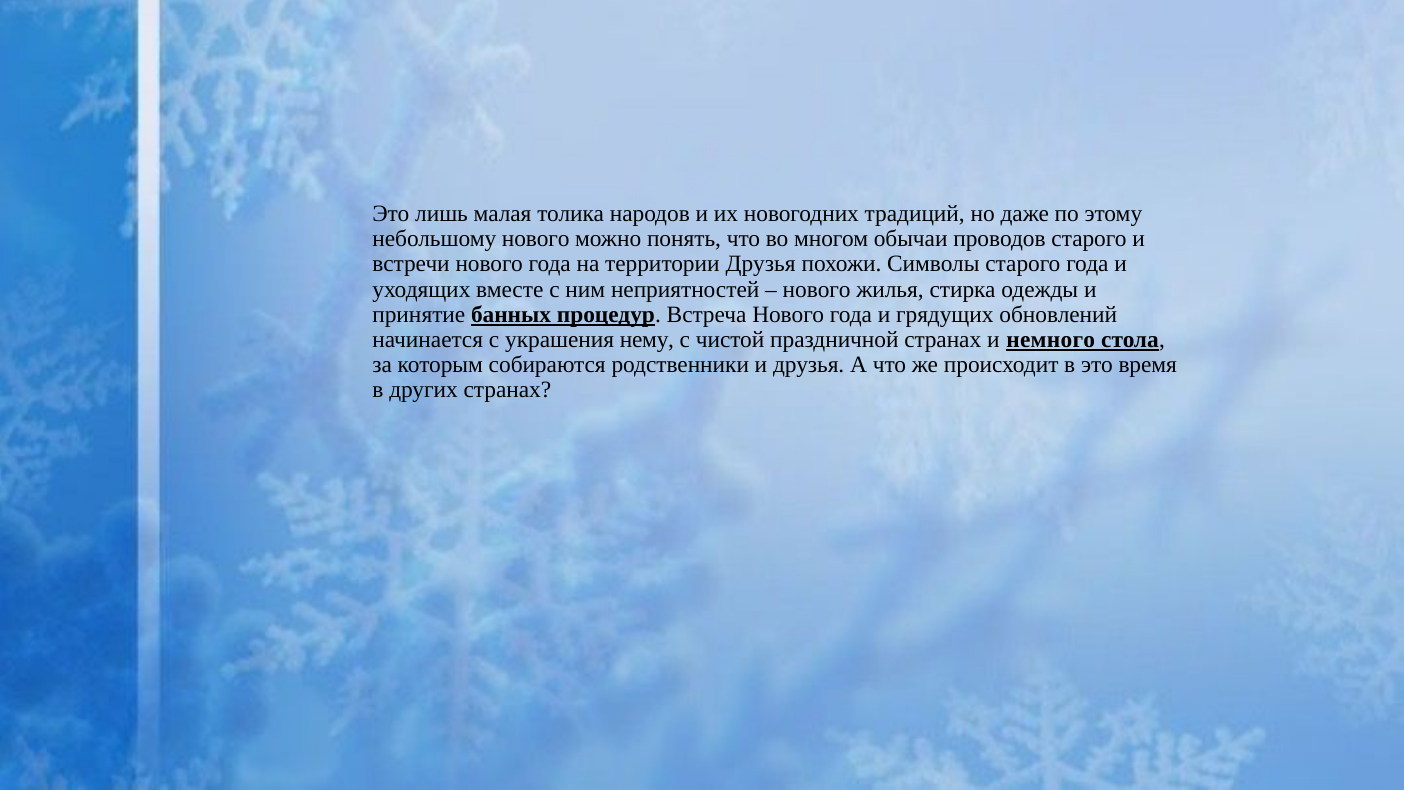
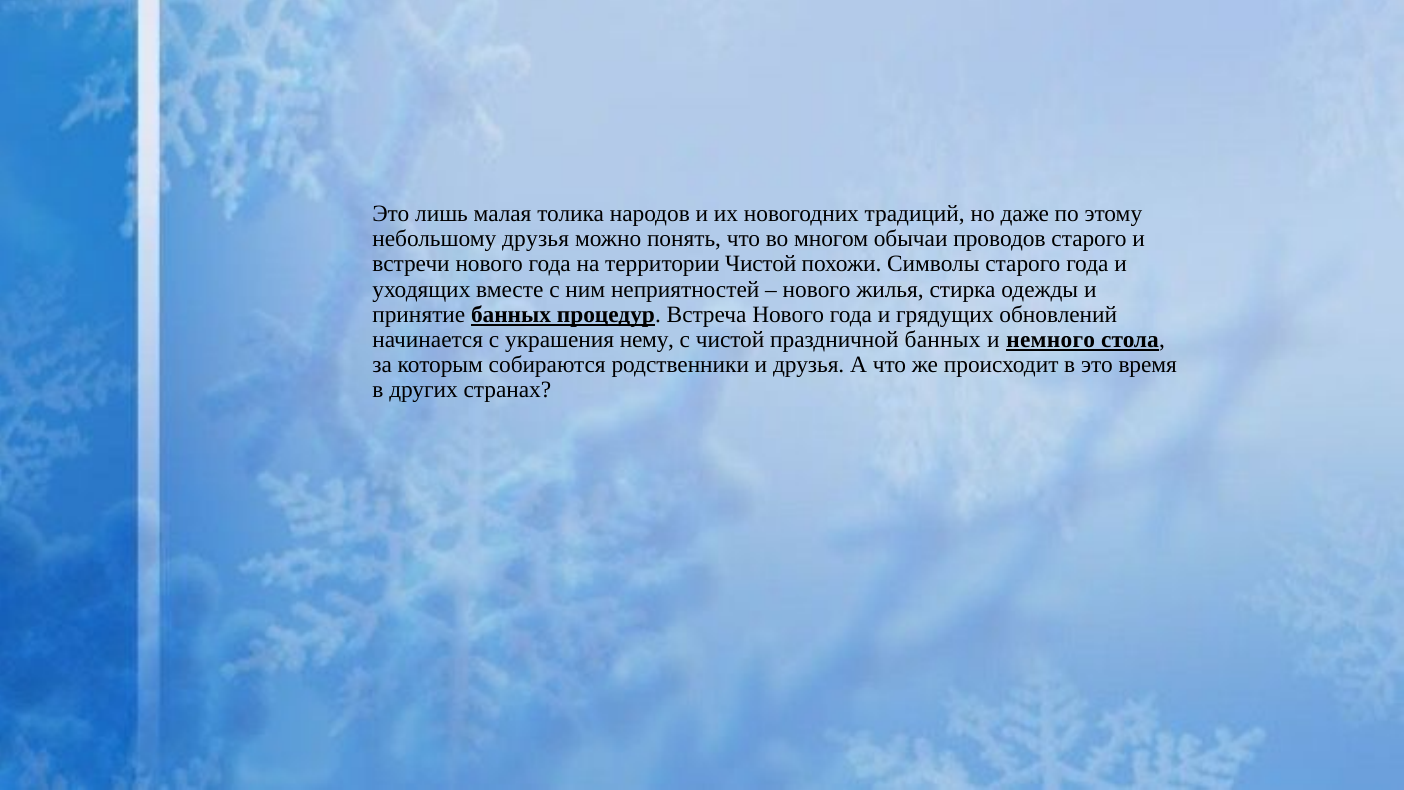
небольшому нового: нового -> друзья
территории Друзья: Друзья -> Чистой
праздничной странах: странах -> банных
